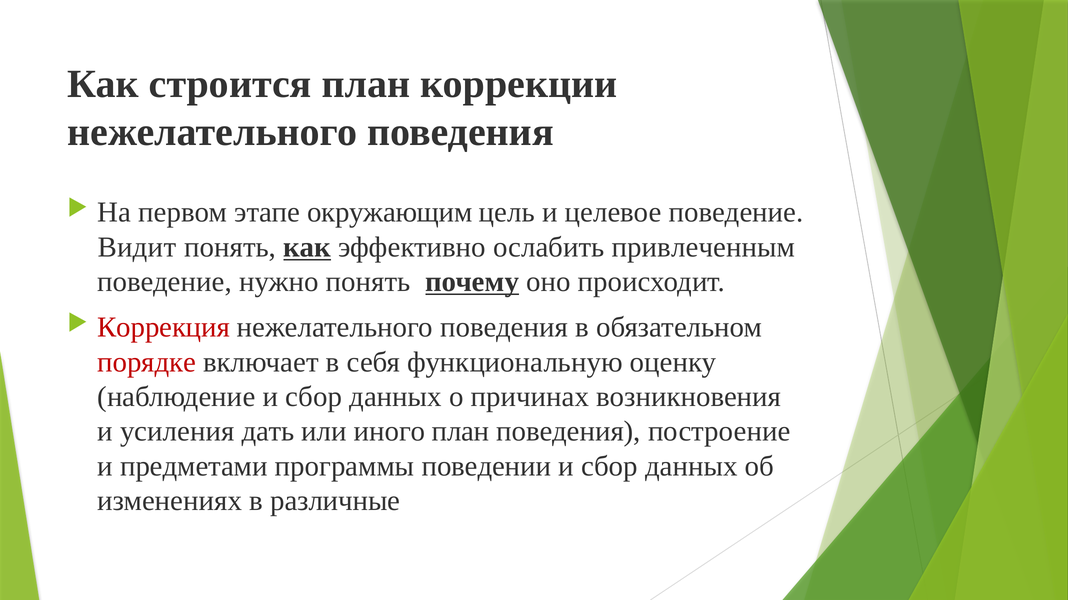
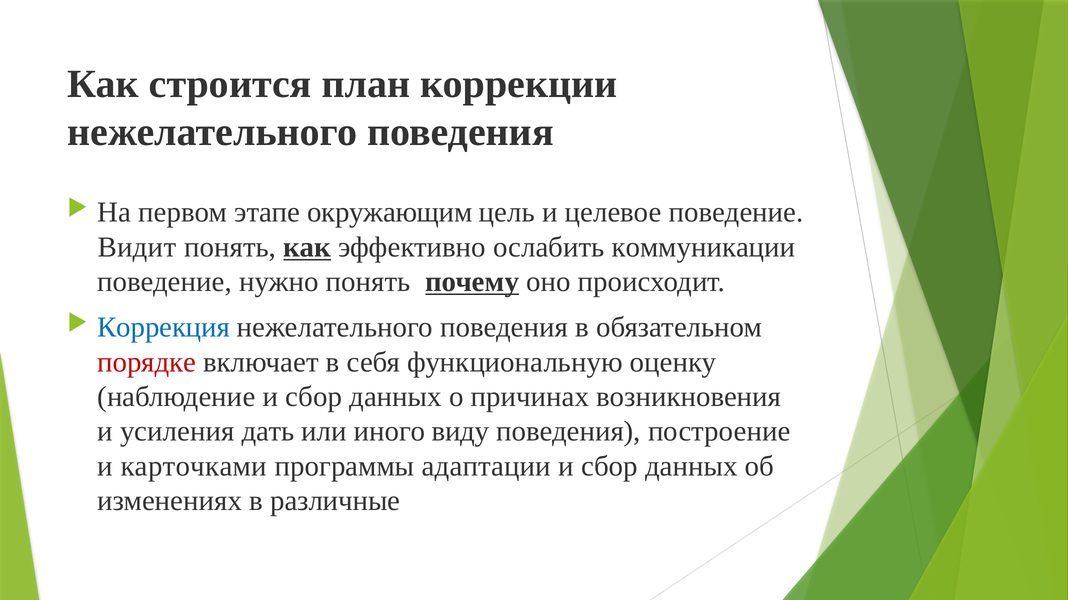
привлеченным: привлеченным -> коммуникации
Коррекция colour: red -> blue
иного план: план -> виду
предметами: предметами -> карточками
поведении: поведении -> адаптации
